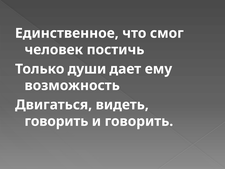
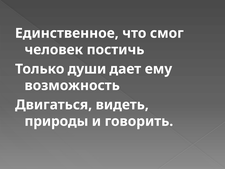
говорить at (56, 121): говорить -> природы
